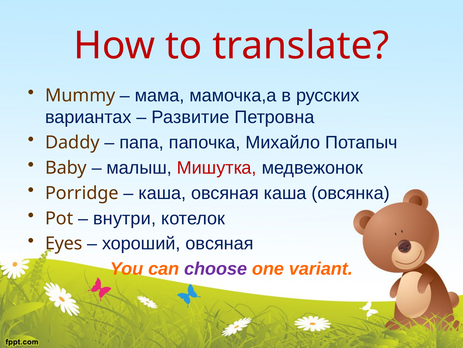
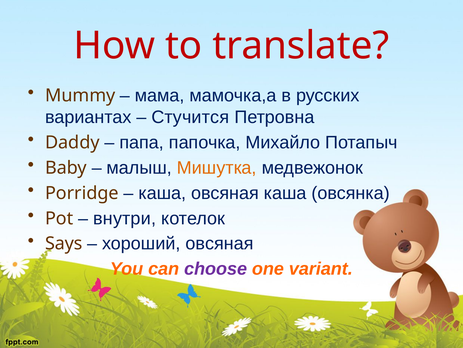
Развитие: Развитие -> Стучится
Мишутка colour: red -> orange
Eyes: Eyes -> Says
